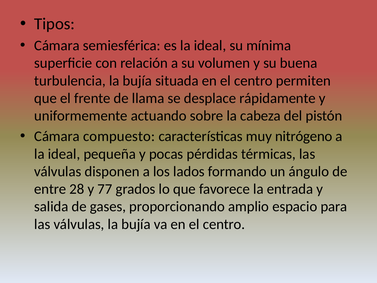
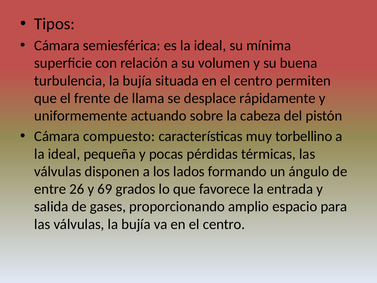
nitrógeno: nitrógeno -> torbellino
28: 28 -> 26
77: 77 -> 69
